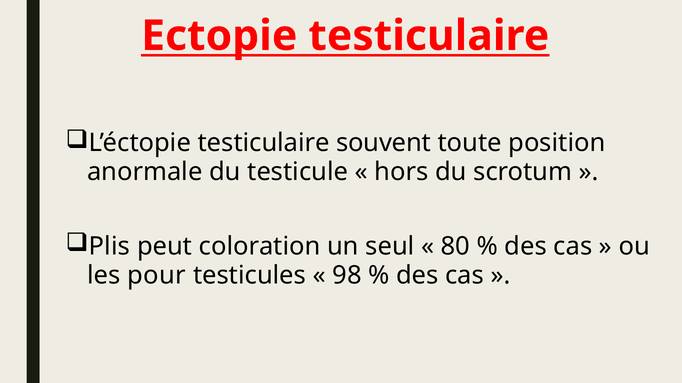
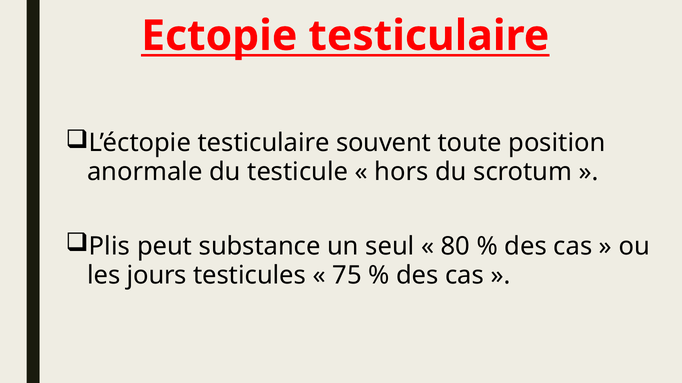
coloration: coloration -> substance
pour: pour -> jours
98: 98 -> 75
